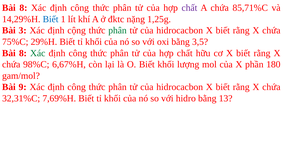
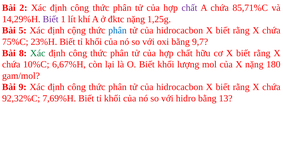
8 at (23, 8): 8 -> 2
Biết at (51, 19) colour: blue -> purple
3: 3 -> 5
phân at (117, 31) colour: green -> blue
29%H: 29%H -> 23%H
3,5: 3,5 -> 9,7
98%C: 98%C -> 10%C
X phần: phần -> nặng
32,31%C: 32,31%C -> 92,32%C
